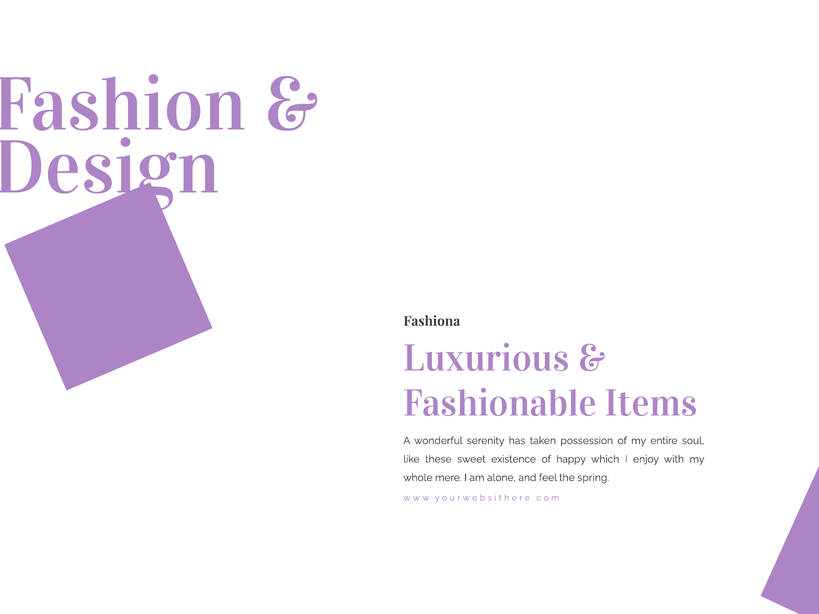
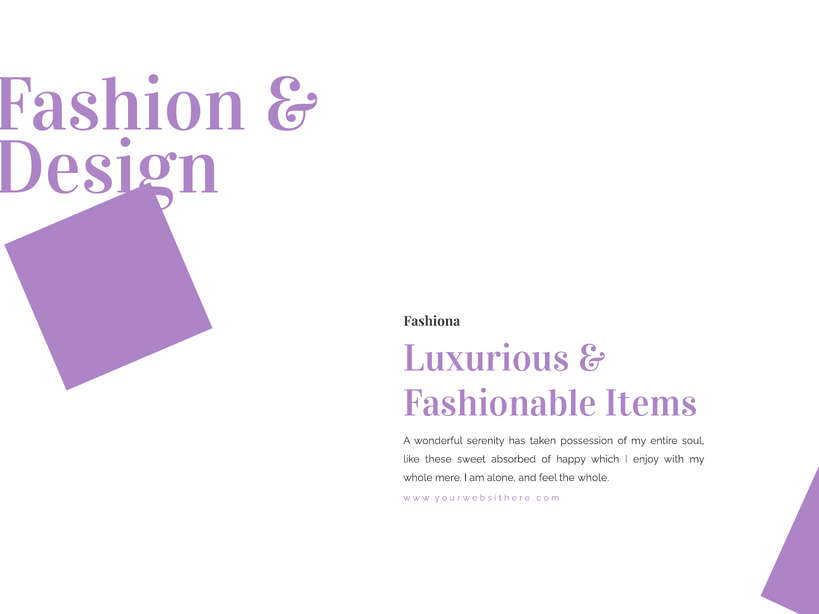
existence: existence -> absorbed
the spring: spring -> whole
